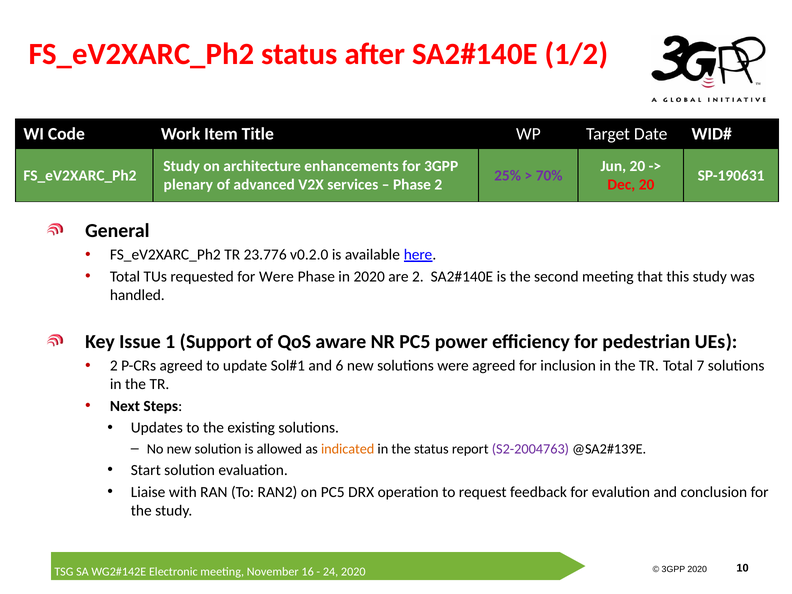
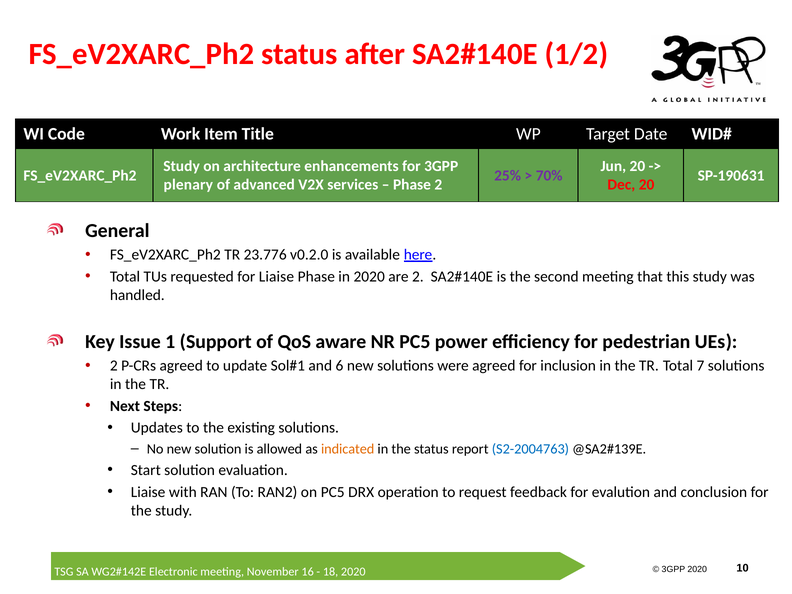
for Were: Were -> Liaise
S2-2004763 colour: purple -> blue
24: 24 -> 18
